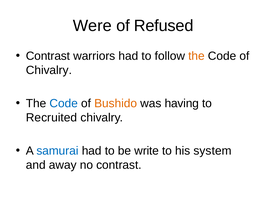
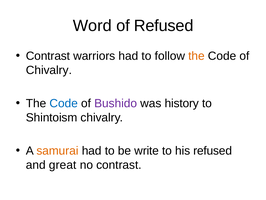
Were: Were -> Word
Bushido colour: orange -> purple
having: having -> history
Recruited: Recruited -> Shintoism
samurai colour: blue -> orange
his system: system -> refused
away: away -> great
